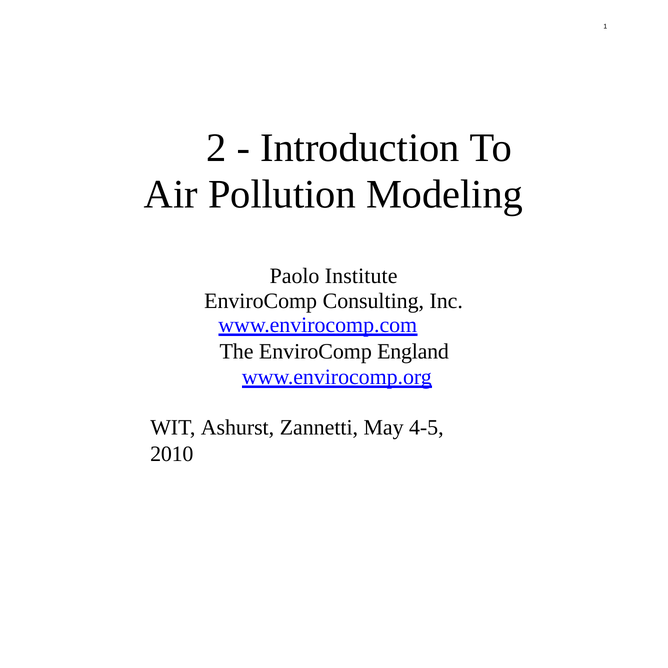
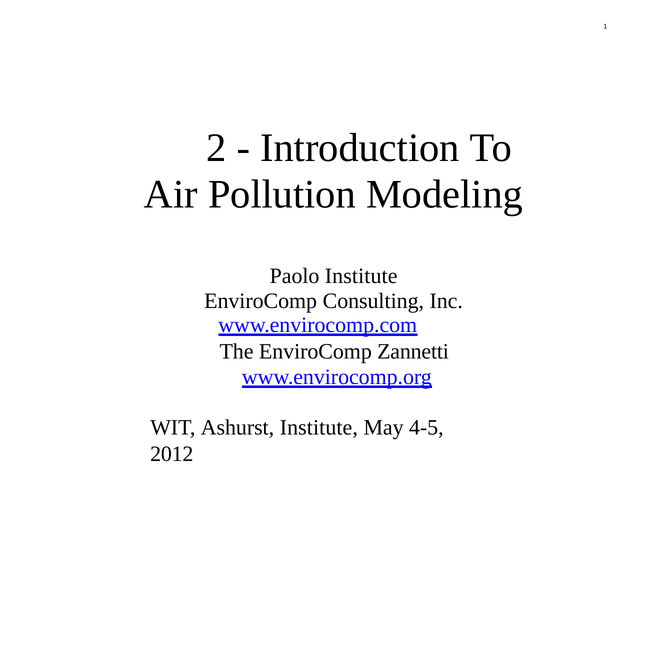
England: England -> Zannetti
Ashurst Zannetti: Zannetti -> Institute
2010: 2010 -> 2012
